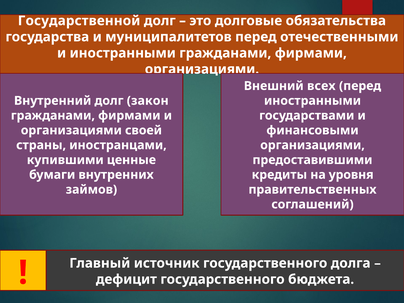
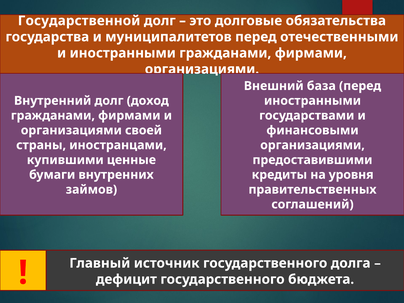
всех: всех -> база
закон: закон -> доход
